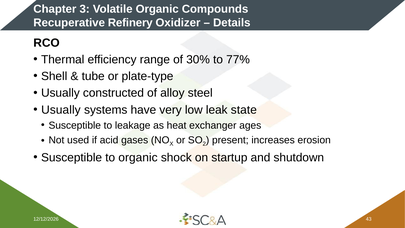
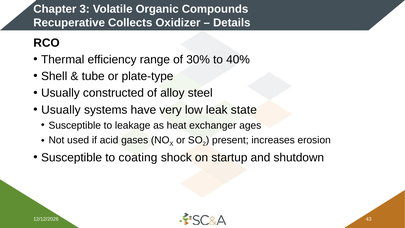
Refinery: Refinery -> Collects
77%: 77% -> 40%
to organic: organic -> coating
